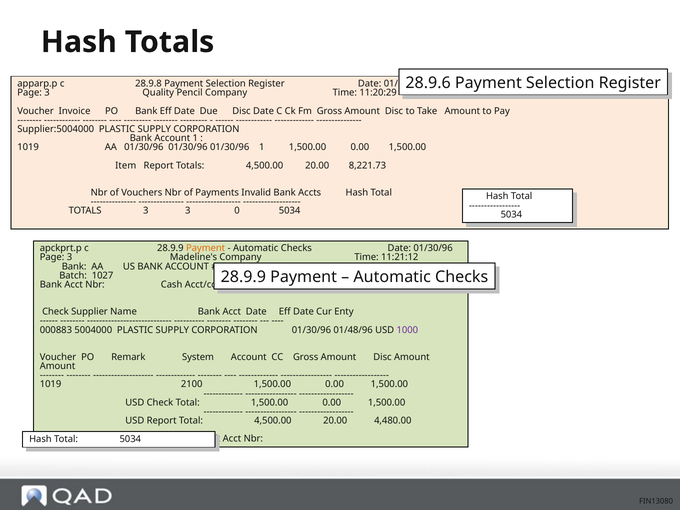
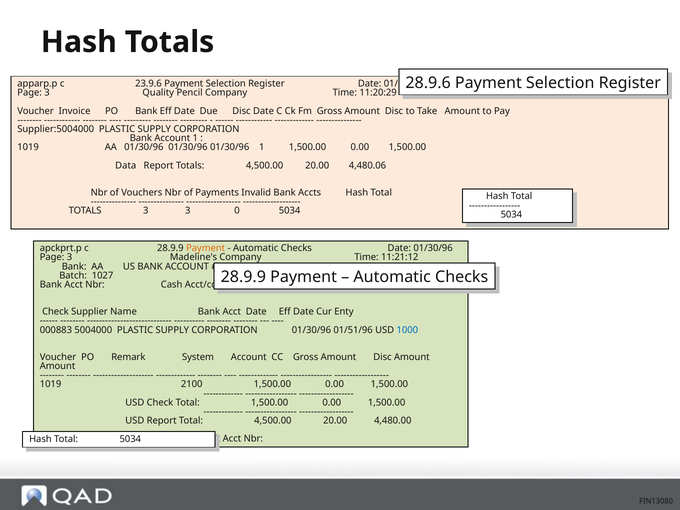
28.9.8: 28.9.8 -> 23.9.6
Item: Item -> Data
8,221.73: 8,221.73 -> 4,480.06
01/48/96: 01/48/96 -> 01/51/96
1000 at (407, 330) colour: purple -> blue
